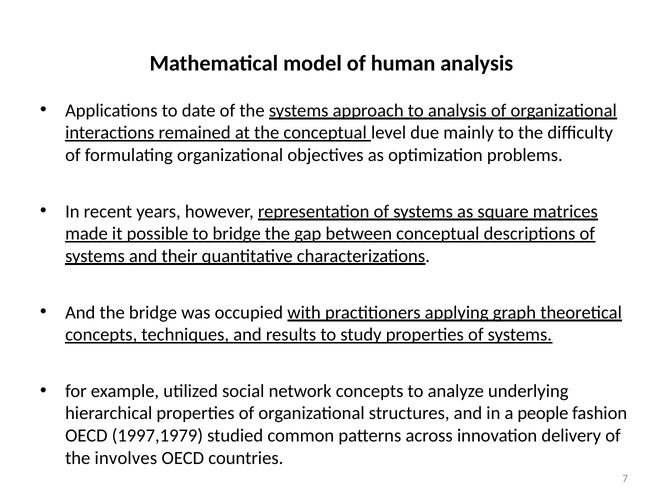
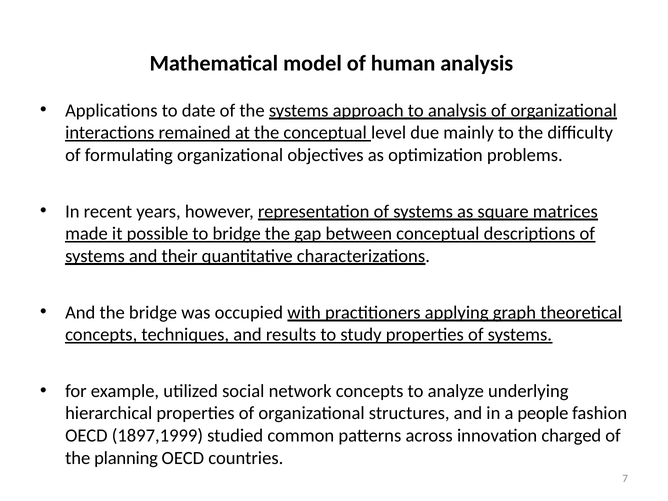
1997,1979: 1997,1979 -> 1897,1999
delivery: delivery -> charged
involves: involves -> planning
